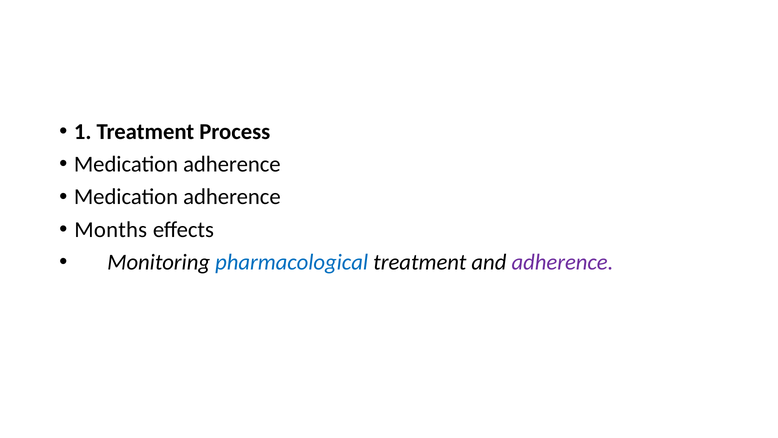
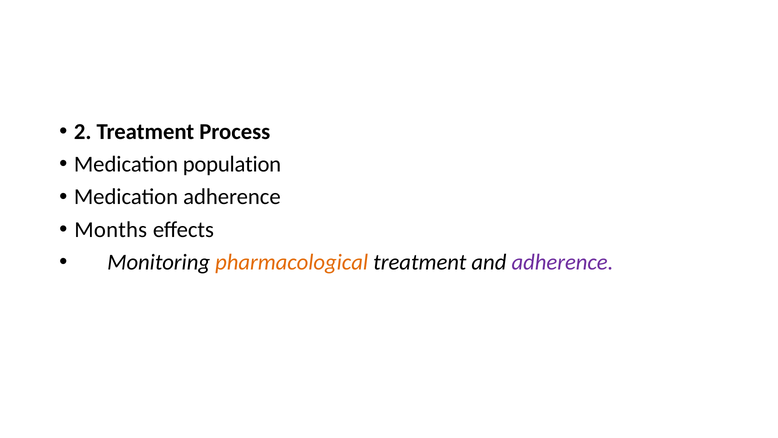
1: 1 -> 2
adherence at (232, 164): adherence -> population
pharmacological colour: blue -> orange
